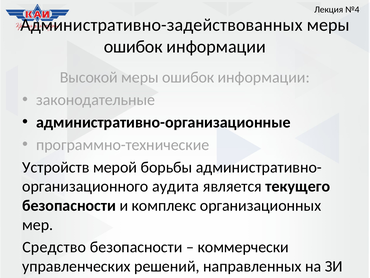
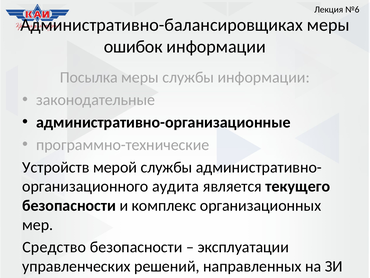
№4: №4 -> №6
Административно-задействованных: Административно-задействованных -> Административно-балансировщиках
Высокой: Высокой -> Посылка
ошибок at (188, 77): ошибок -> службы
мерой борьбы: борьбы -> службы
коммерчески: коммерчески -> эксплуатации
